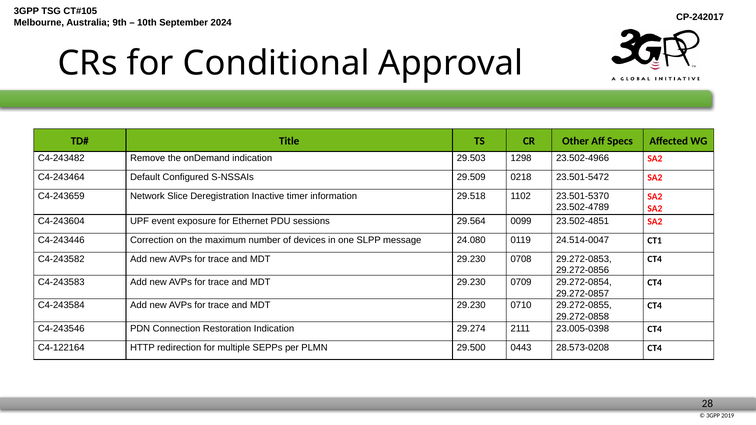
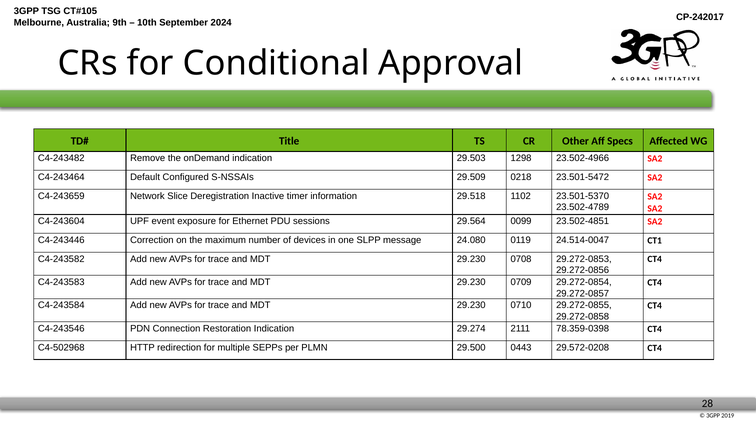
23.005-0398: 23.005-0398 -> 78.359-0398
C4-122164: C4-122164 -> C4-502968
28.573-0208: 28.573-0208 -> 29.572-0208
